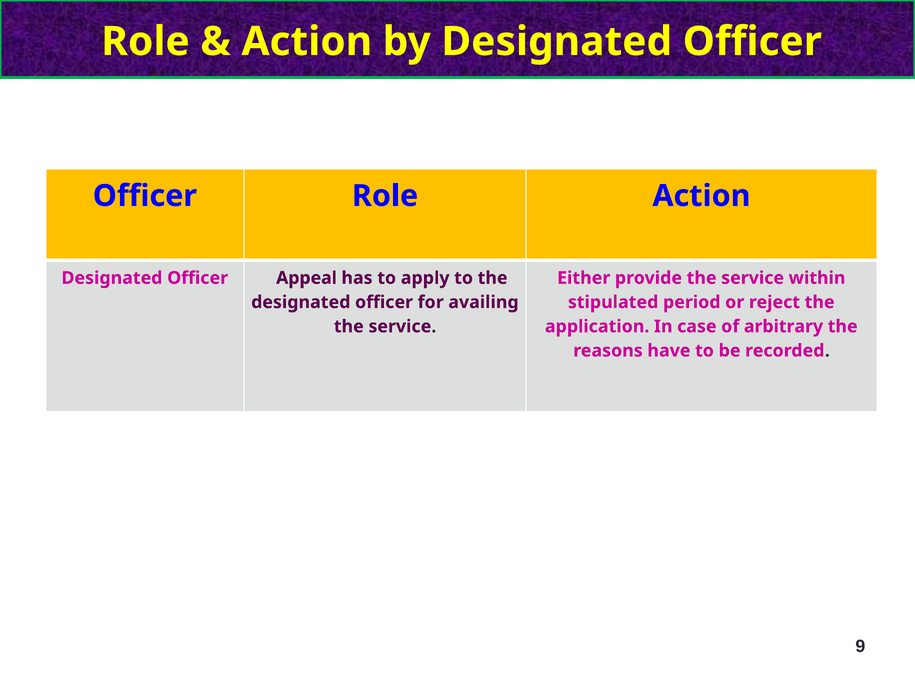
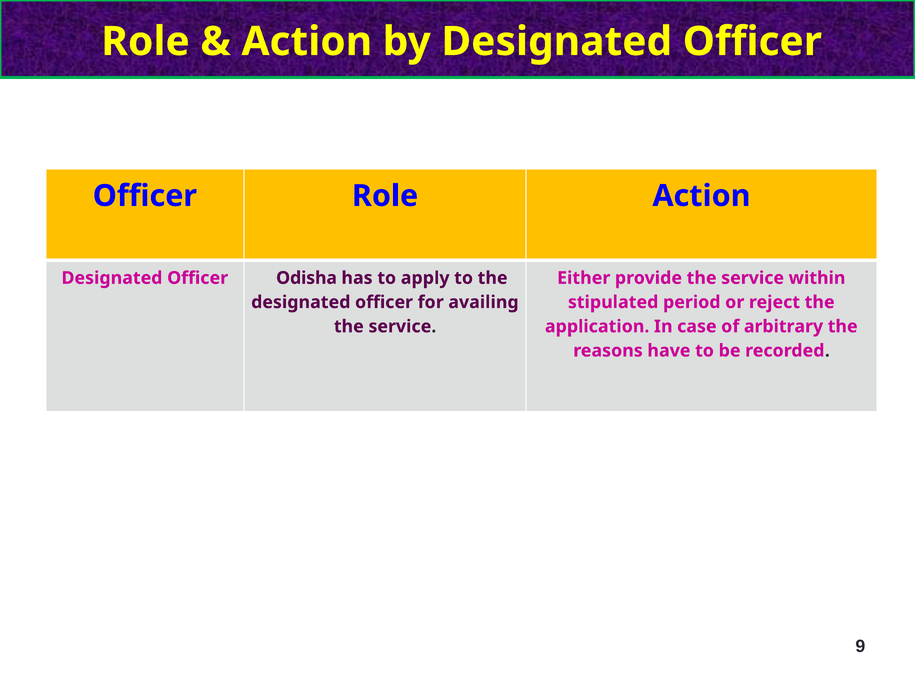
Appeal: Appeal -> Odisha
